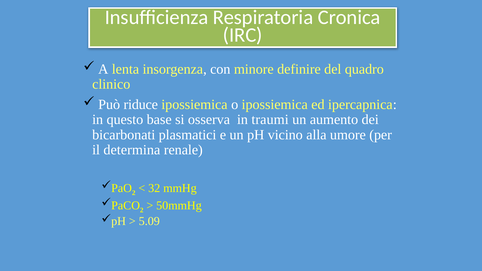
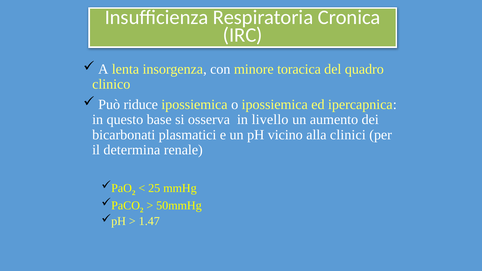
definire: definire -> toracica
traumi: traumi -> livello
umore: umore -> clinici
32: 32 -> 25
5.09: 5.09 -> 1.47
